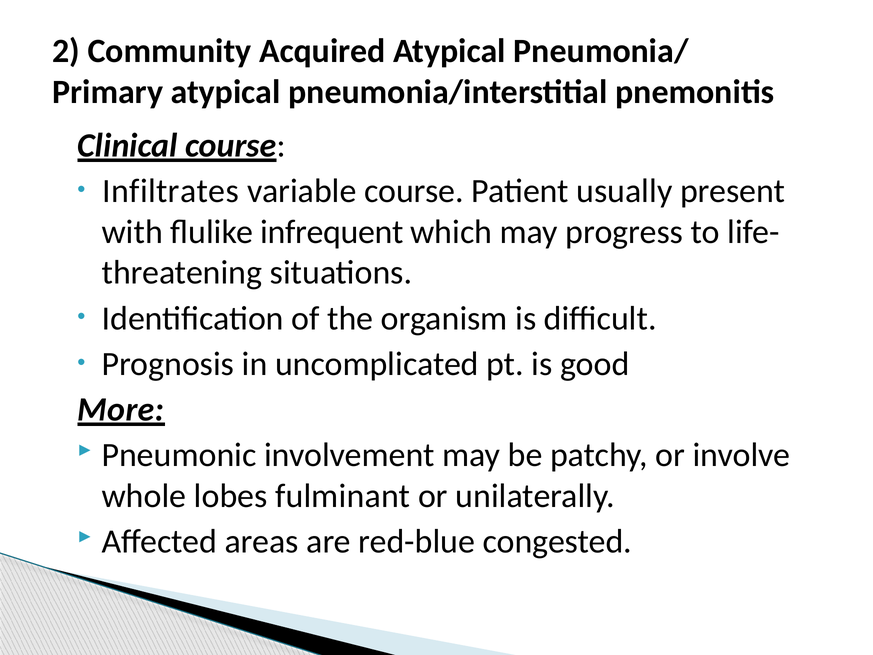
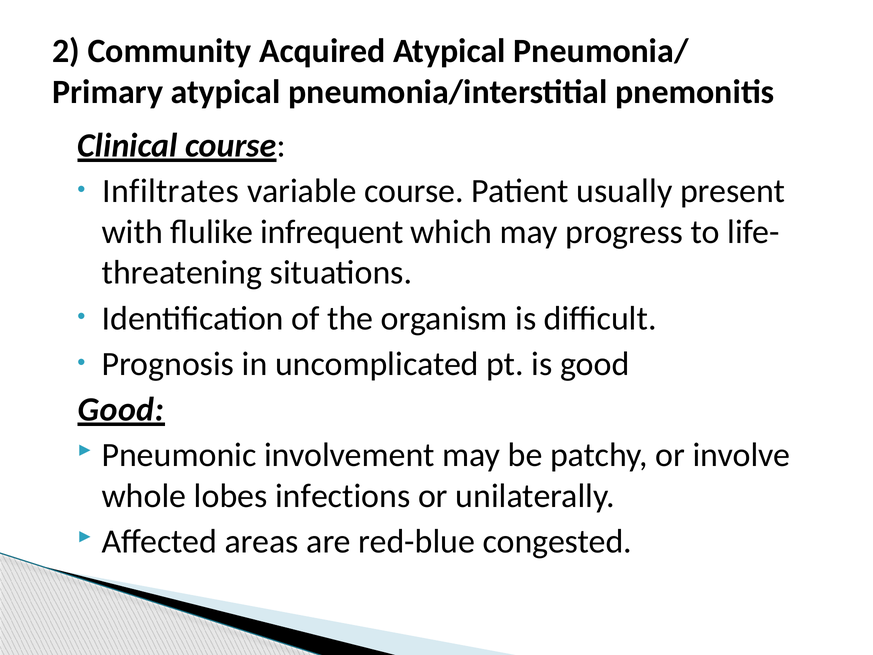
More at (121, 409): More -> Good
fulminant: fulminant -> infections
